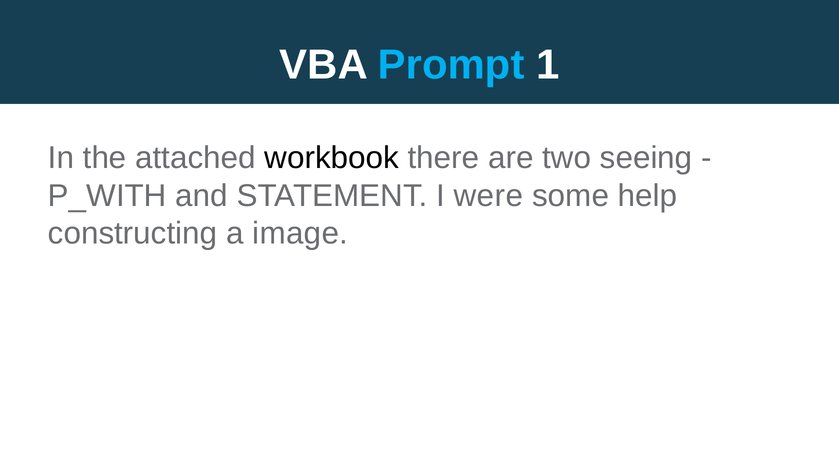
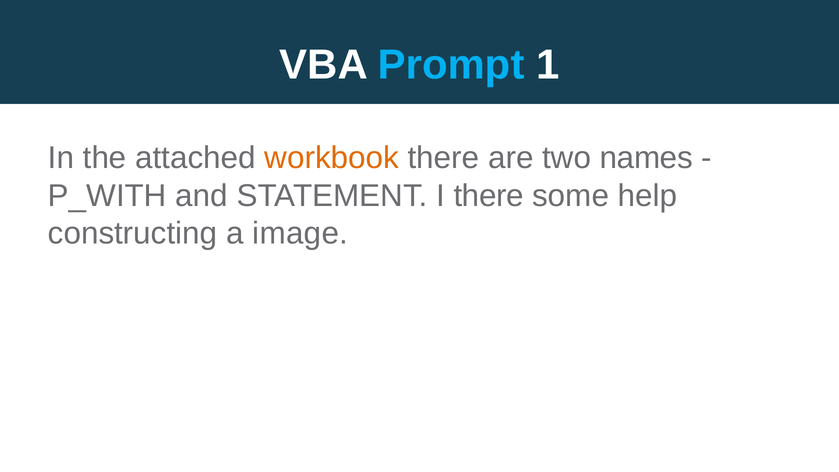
workbook colour: black -> orange
seeing: seeing -> names
I were: were -> there
